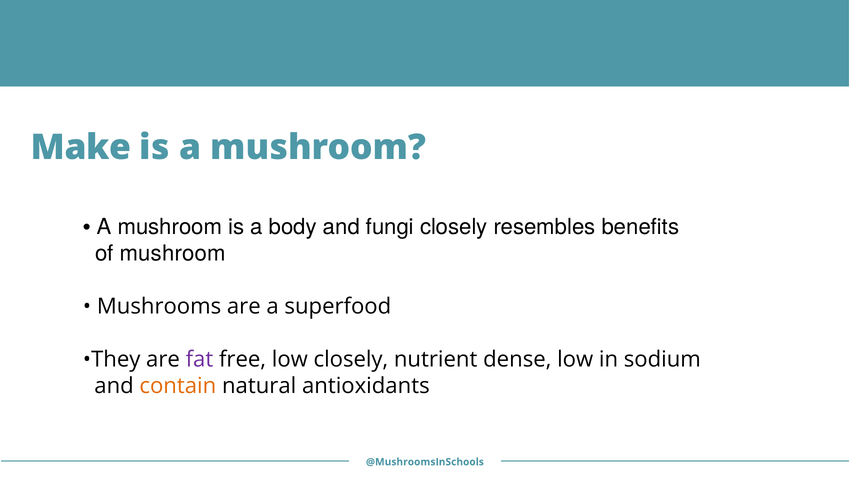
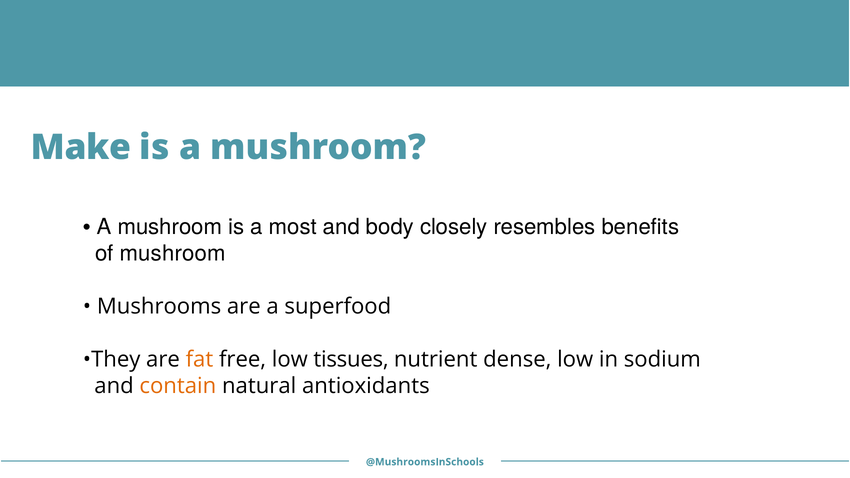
body: body -> most
fungi: fungi -> body
fat colour: purple -> orange
low closely: closely -> tissues
